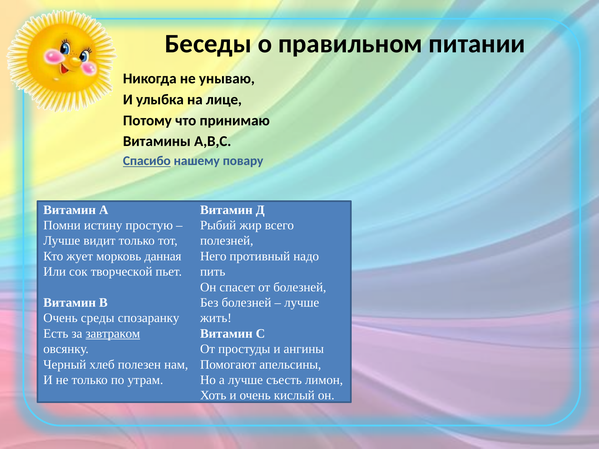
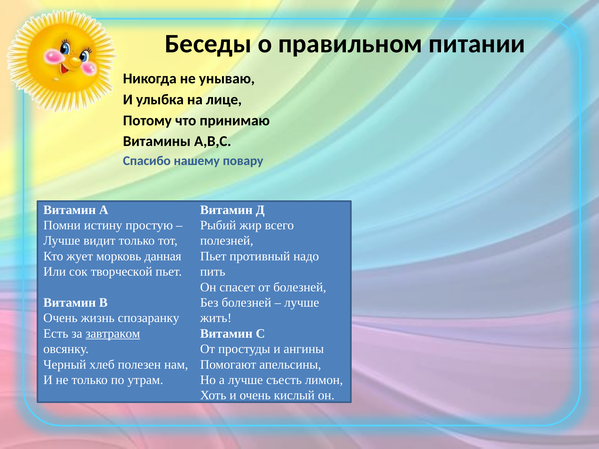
Спасибо underline: present -> none
Него at (213, 256): Него -> Пьет
среды: среды -> жизнь
